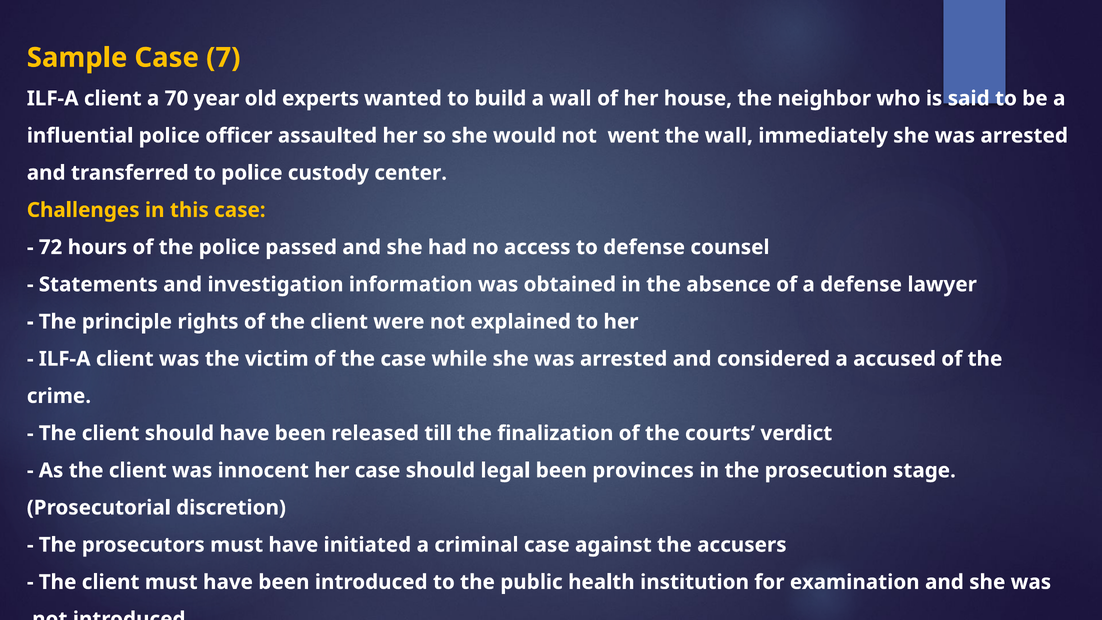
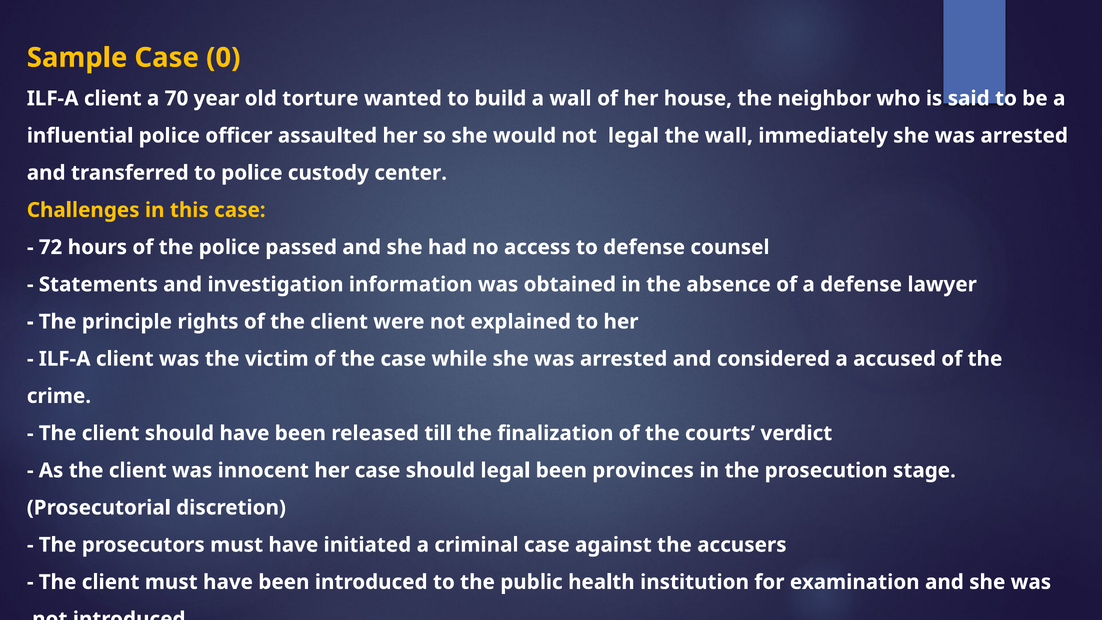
7: 7 -> 0
experts: experts -> torture
not went: went -> legal
